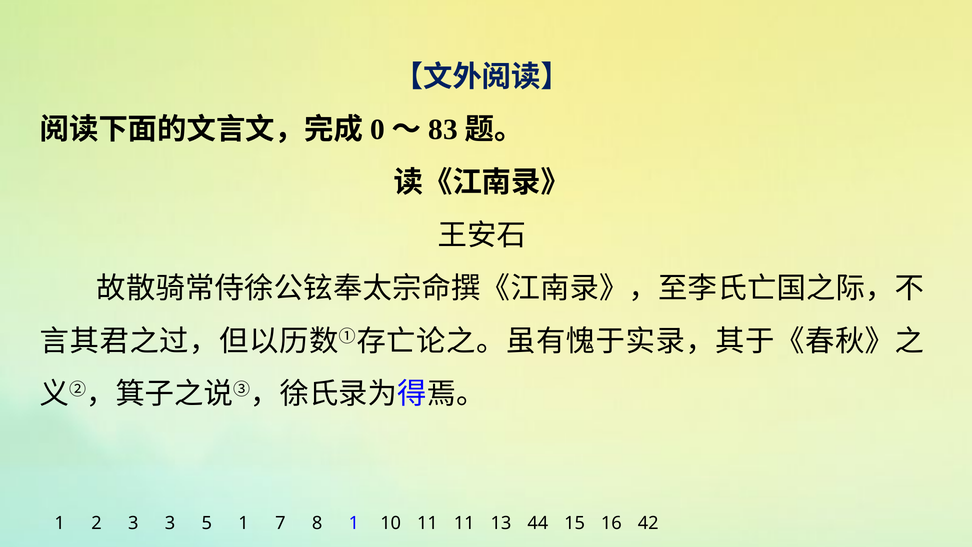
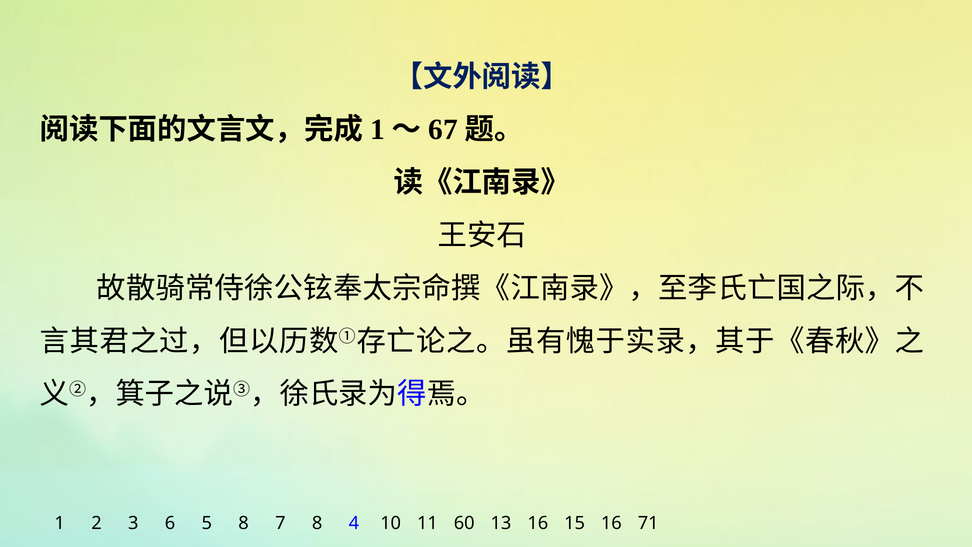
0 at (378, 130): 0 -> 1
83: 83 -> 67
3 3: 3 -> 6
5 1: 1 -> 8
8 1: 1 -> 4
10 11: 11 -> 60
13 44: 44 -> 16
42: 42 -> 71
